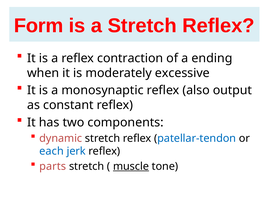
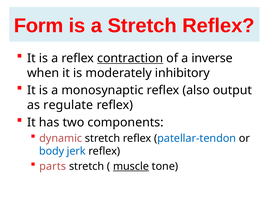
contraction underline: none -> present
ending: ending -> inverse
excessive: excessive -> inhibitory
constant: constant -> regulate
each: each -> body
